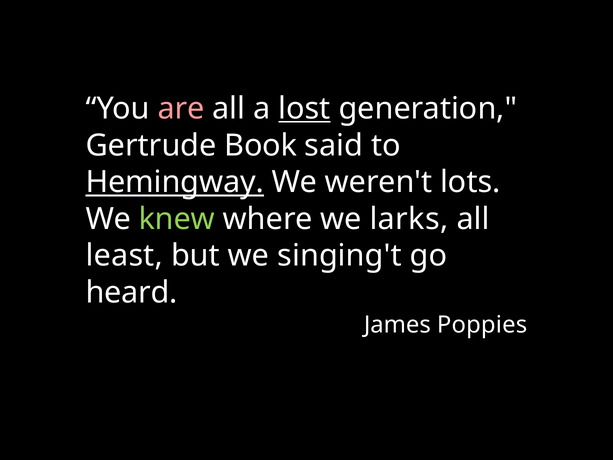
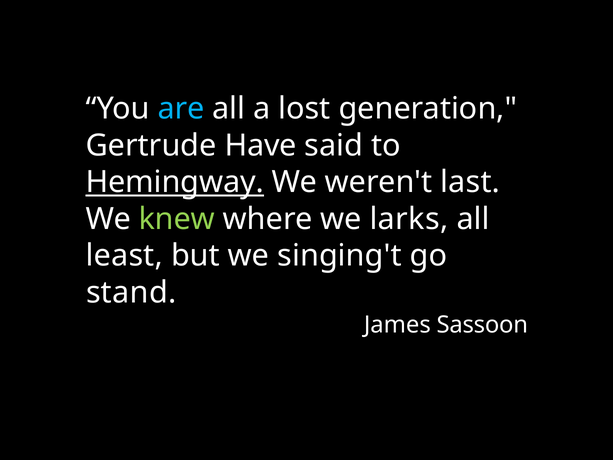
are colour: pink -> light blue
lost underline: present -> none
Book: Book -> Have
lots: lots -> last
heard: heard -> stand
Poppies: Poppies -> Sassoon
